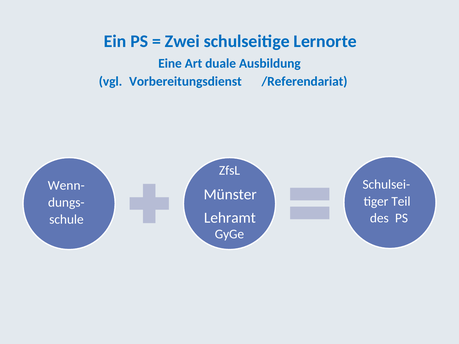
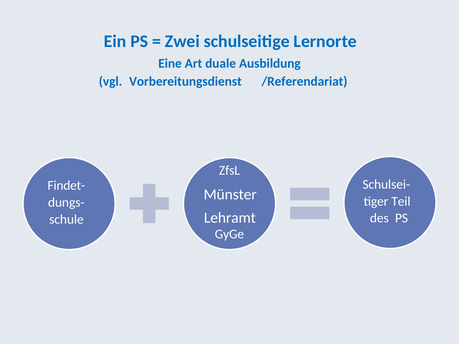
Wenn-: Wenn- -> Findet-
